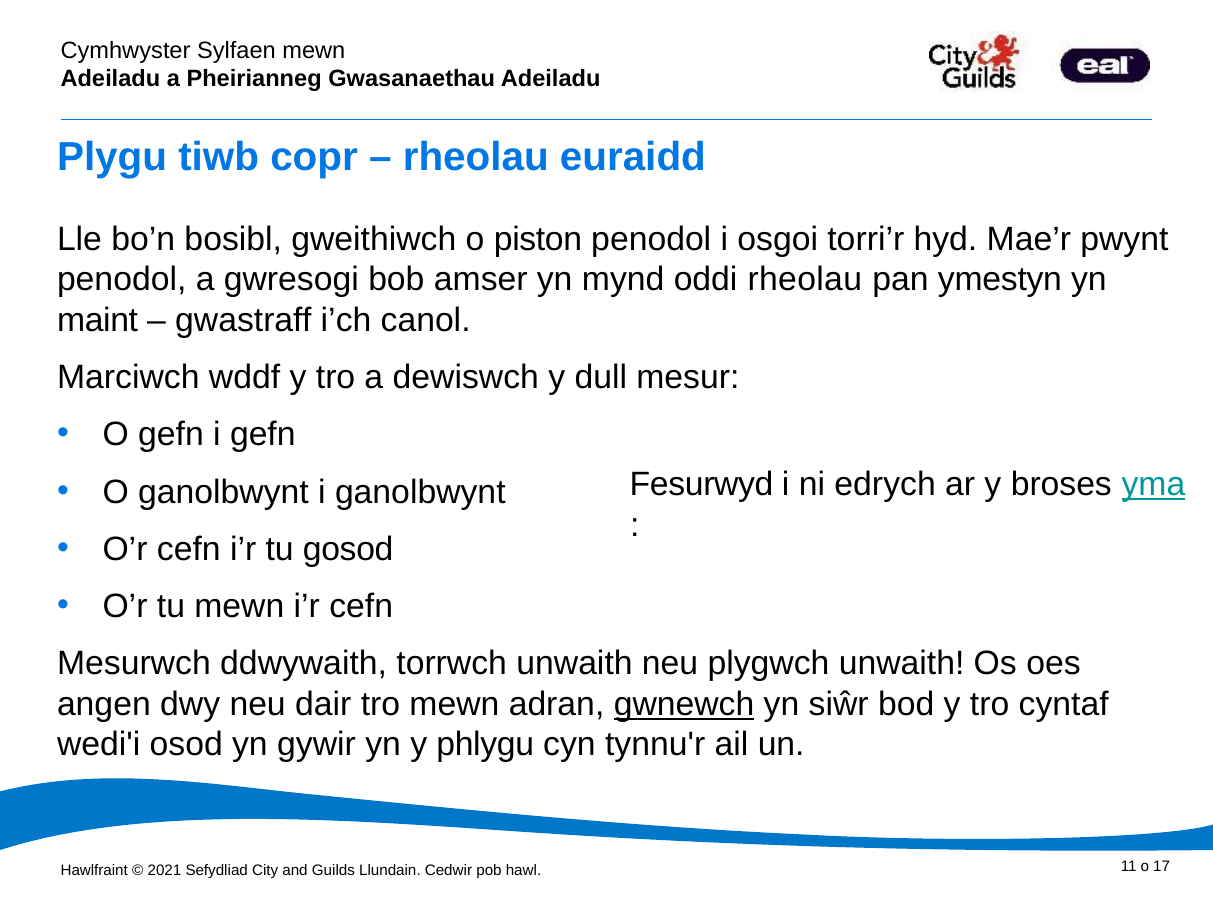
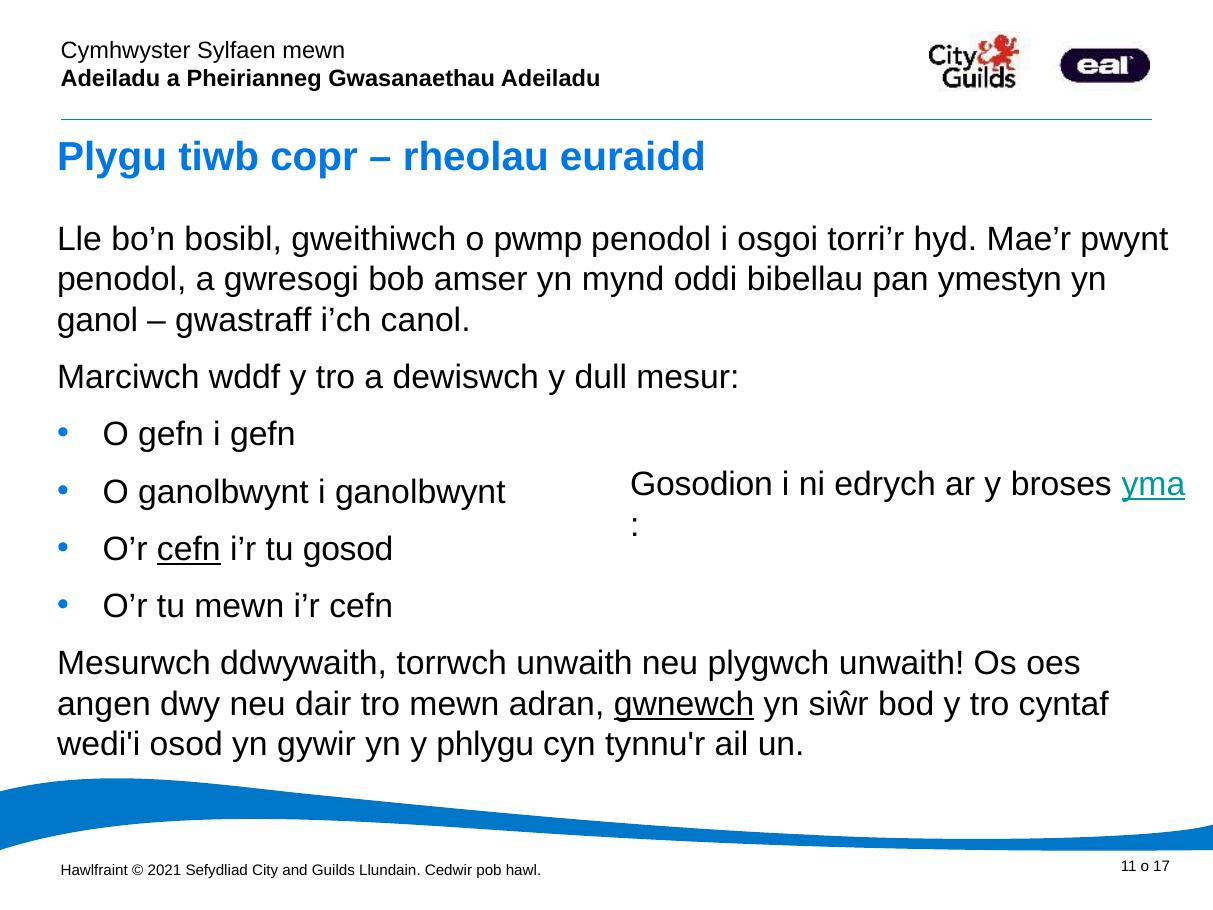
piston: piston -> pwmp
oddi rheolau: rheolau -> bibellau
maint: maint -> ganol
Fesurwyd: Fesurwyd -> Gosodion
cefn at (189, 549) underline: none -> present
